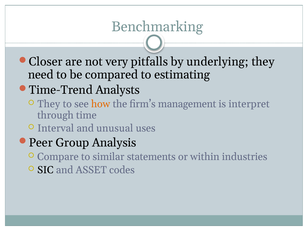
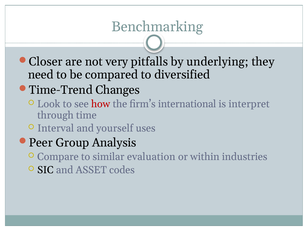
estimating: estimating -> diversified
Analysts: Analysts -> Changes
They at (49, 104): They -> Look
how colour: orange -> red
management: management -> international
unusual: unusual -> yourself
statements: statements -> evaluation
